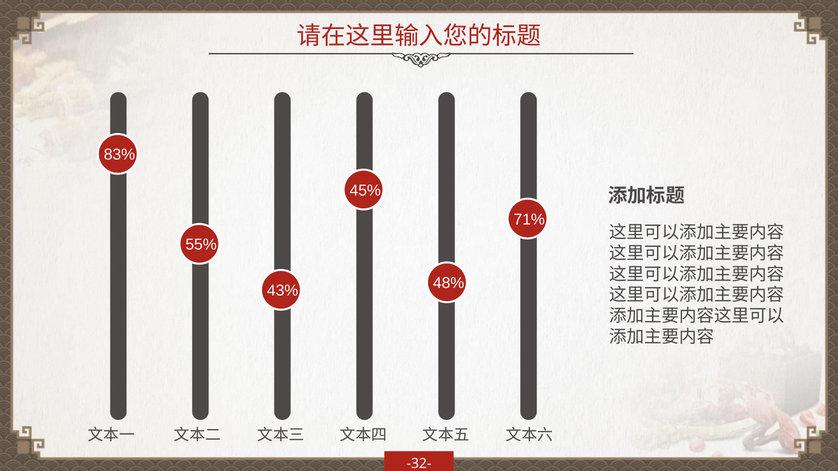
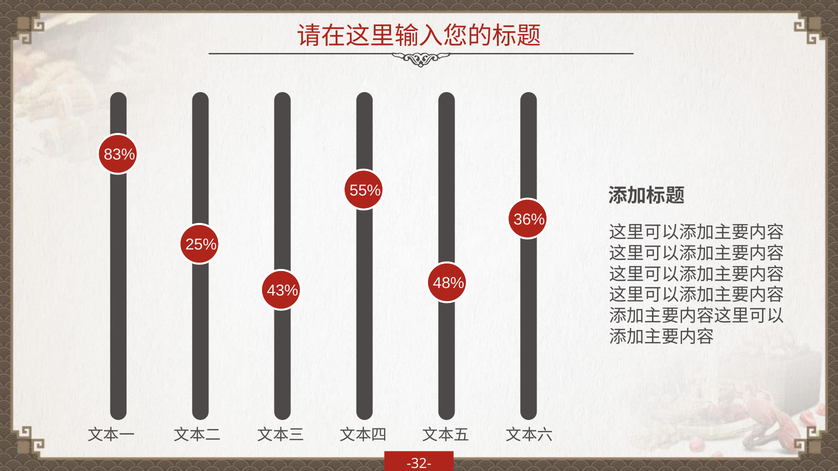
45%: 45% -> 55%
71%: 71% -> 36%
55%: 55% -> 25%
